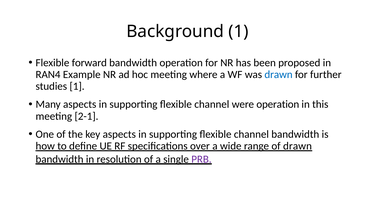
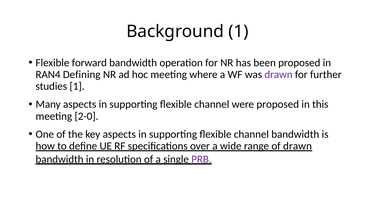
Example: Example -> Defining
drawn at (279, 74) colour: blue -> purple
were operation: operation -> proposed
2-1: 2-1 -> 2-0
